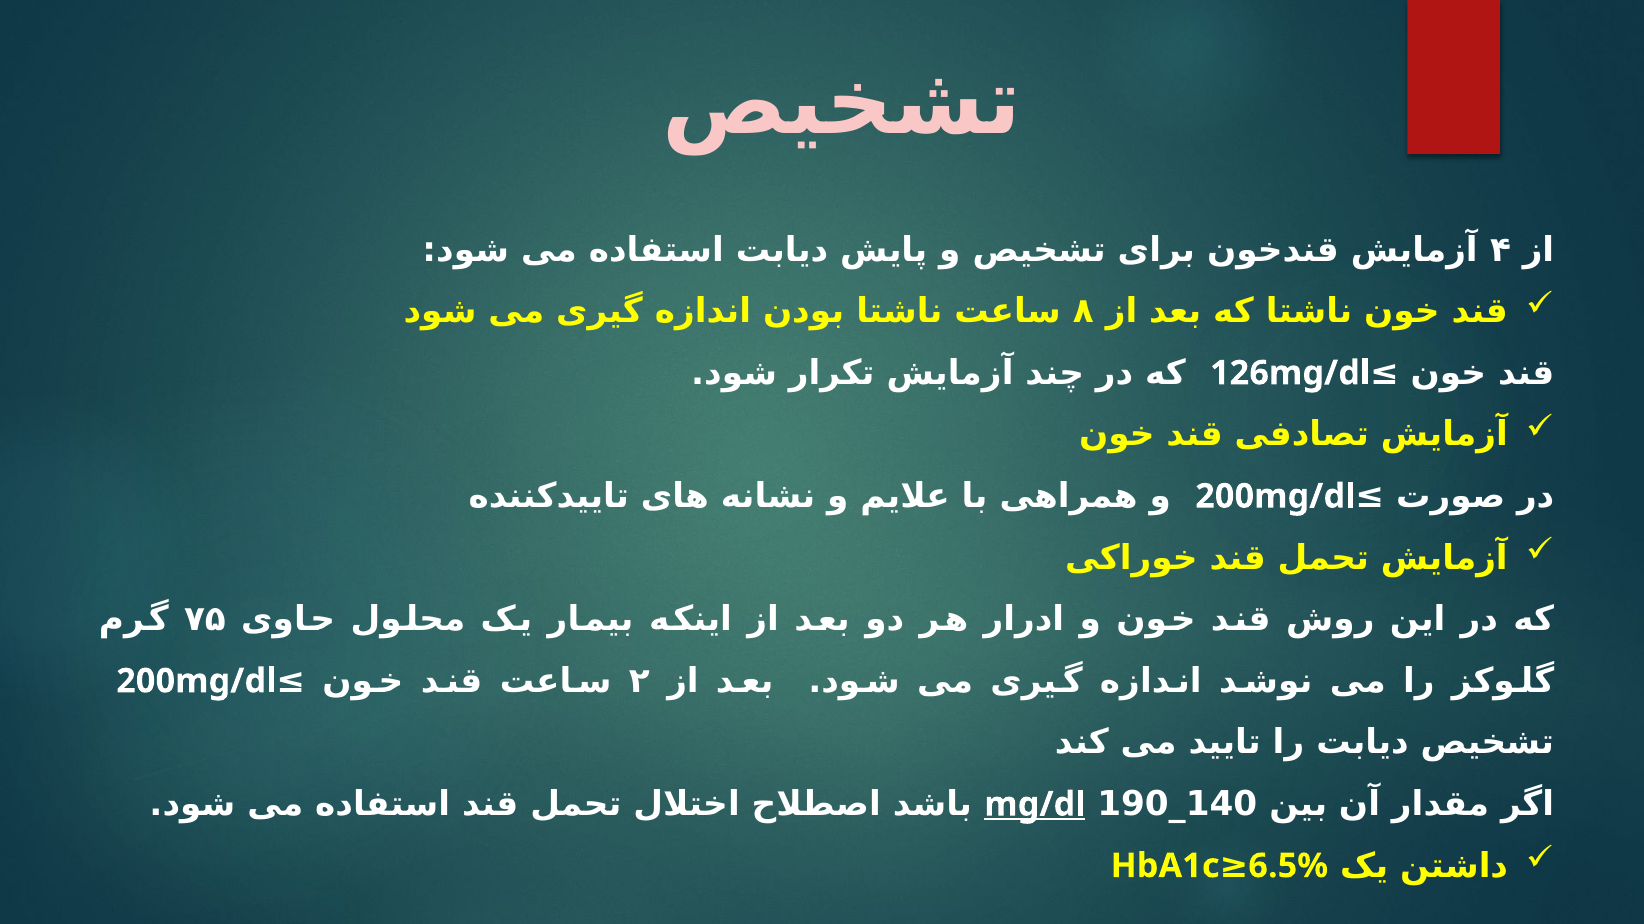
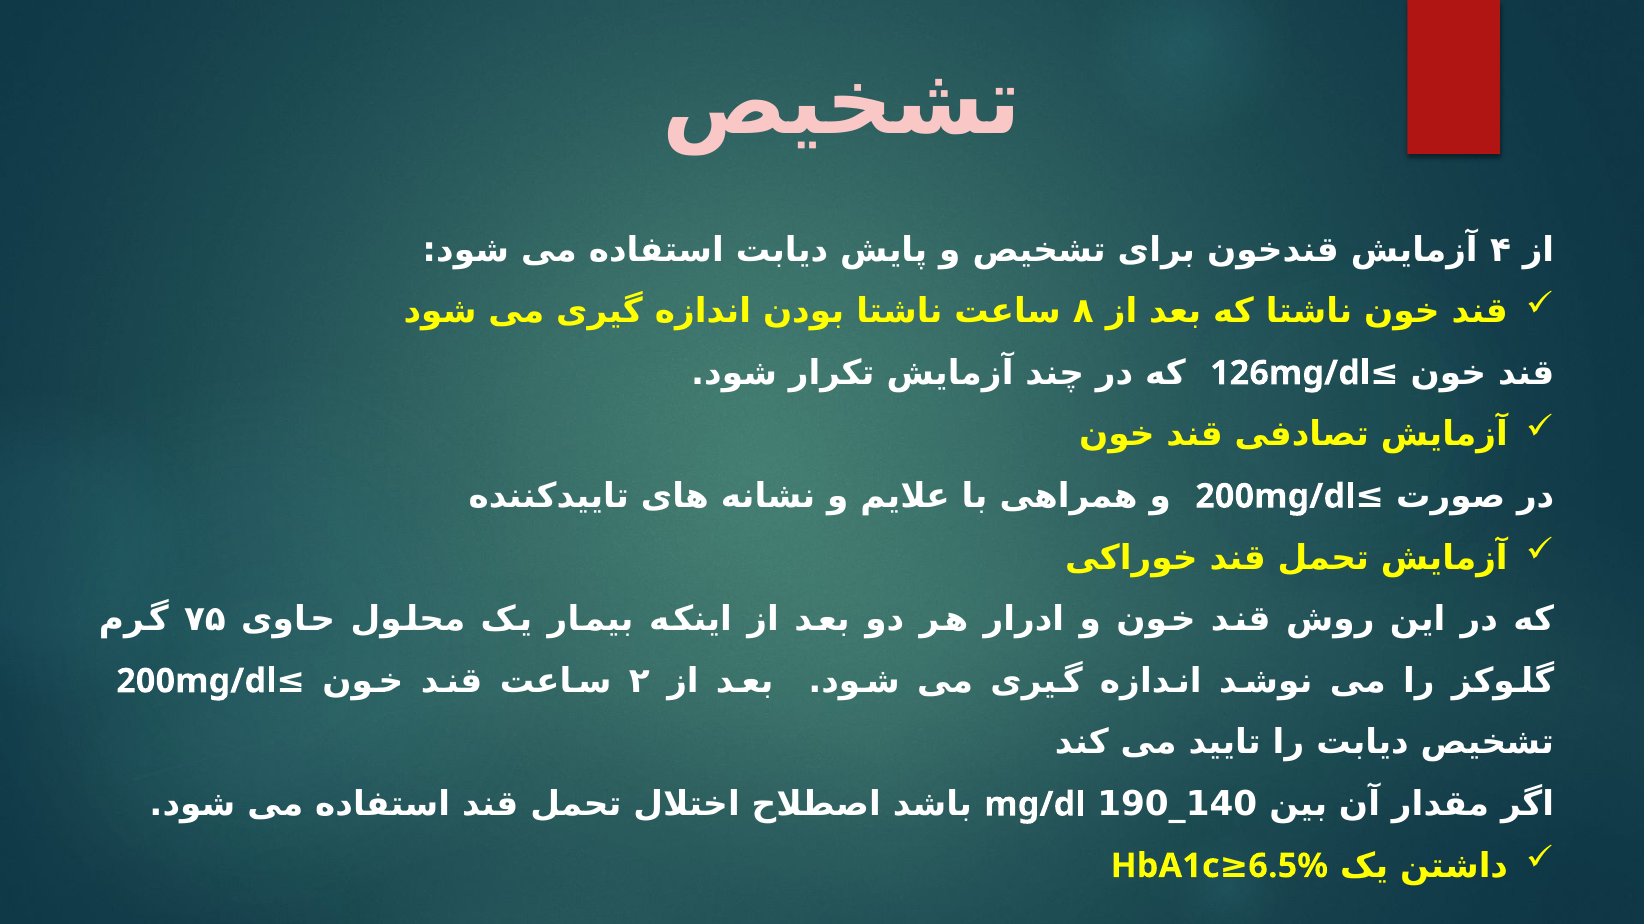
mg/dl underline: present -> none
